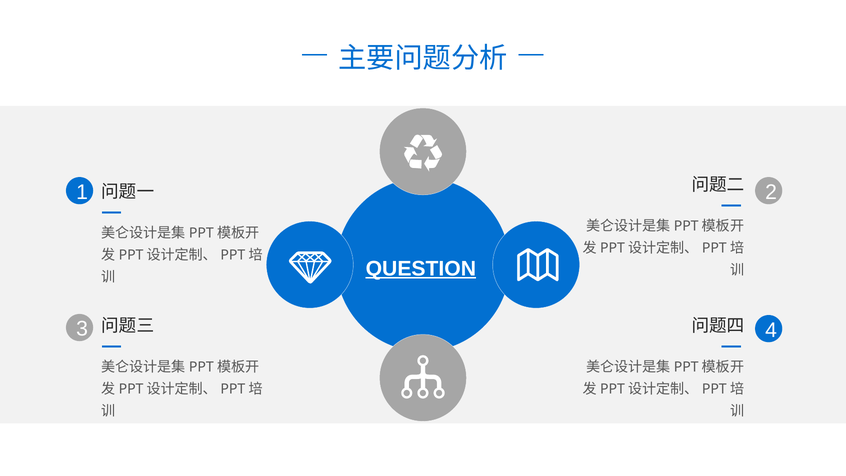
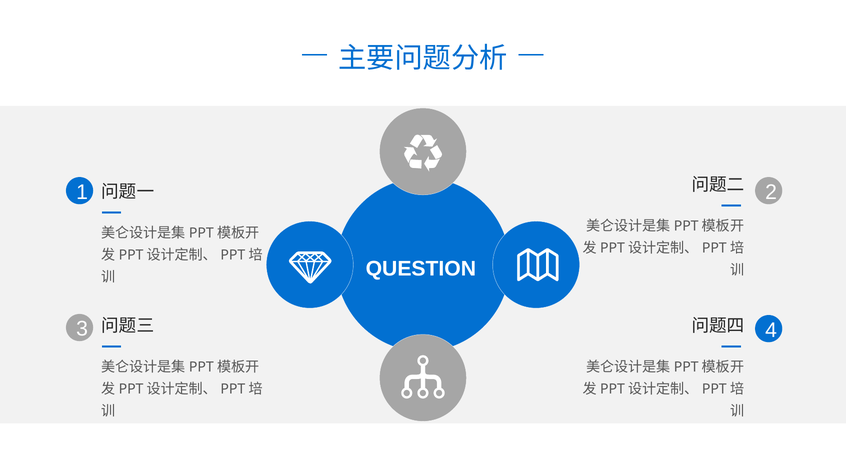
QUESTION underline: present -> none
